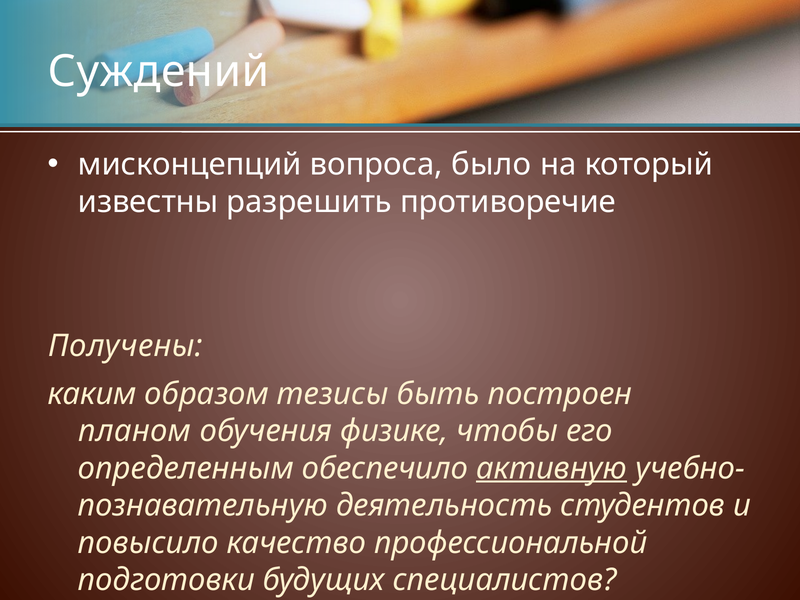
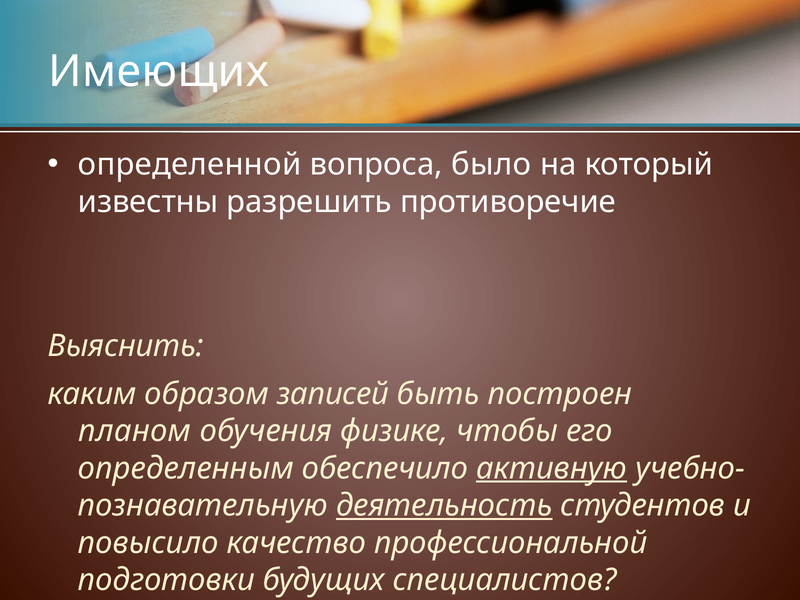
Суждений: Суждений -> Имеющих
мисконцепций: мисконцепций -> определенной
Получены: Получены -> Выяснить
тезисы: тезисы -> записей
деятельность underline: none -> present
